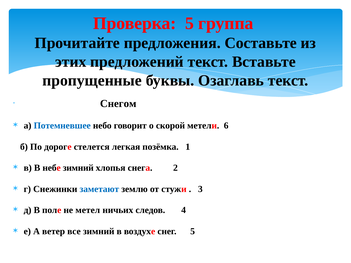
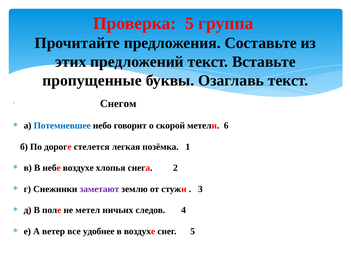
небе зимний: зимний -> воздухе
заметают colour: blue -> purple
все зимний: зимний -> удобнее
